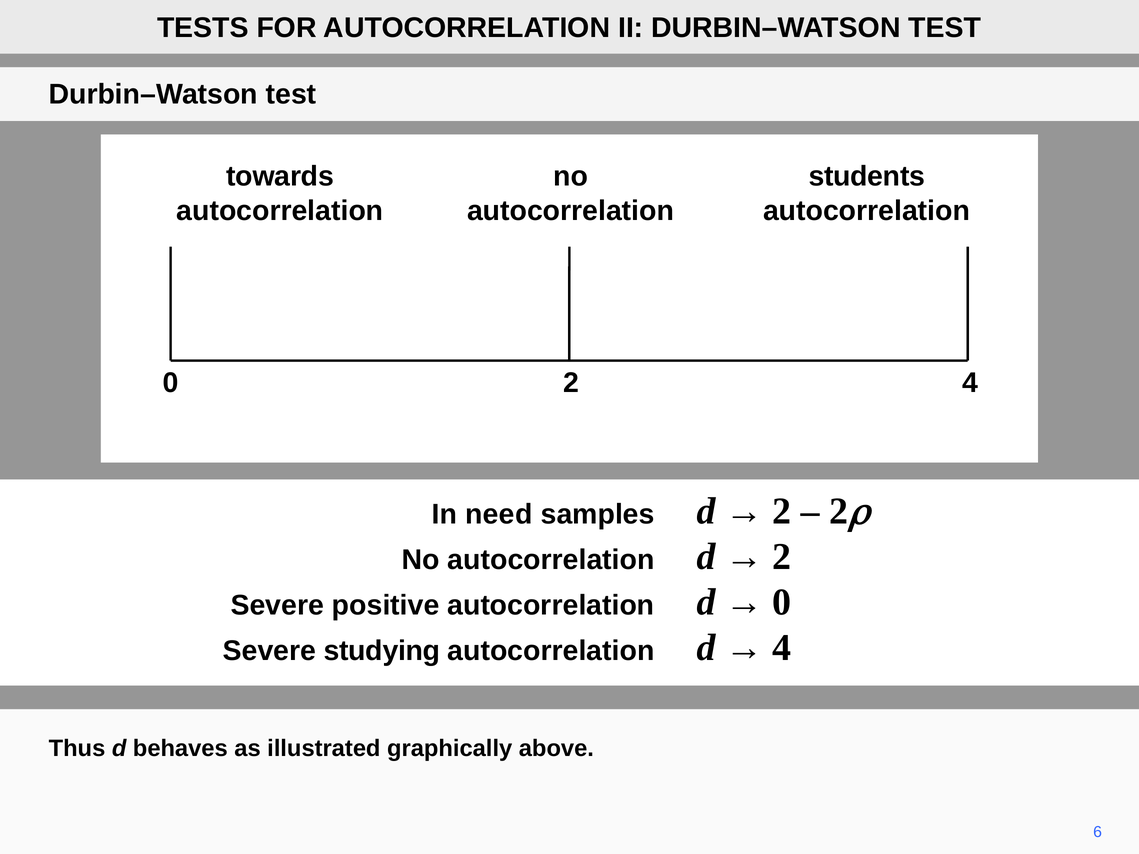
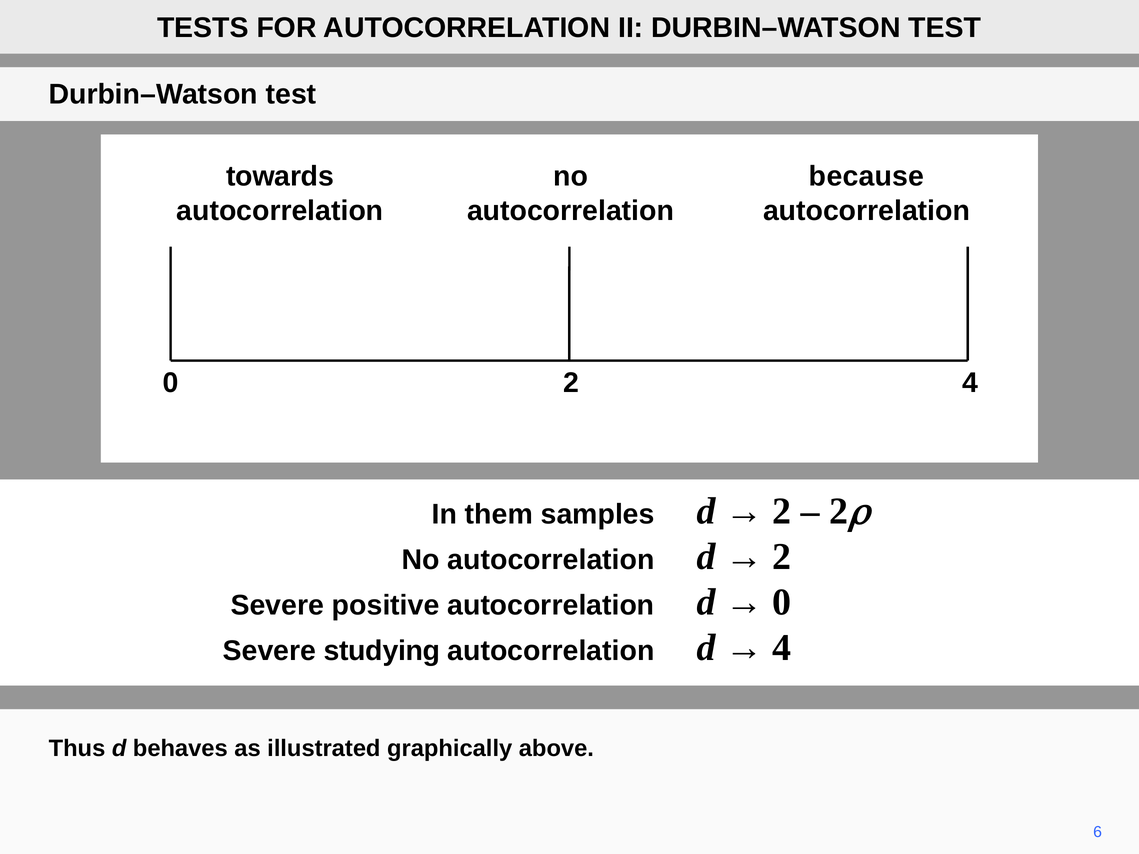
students: students -> because
need: need -> them
